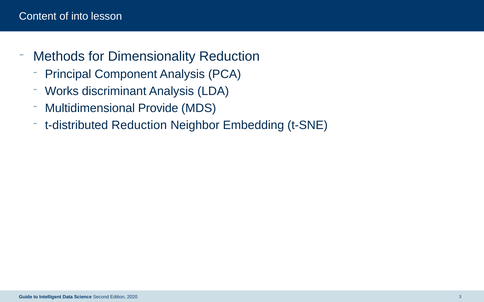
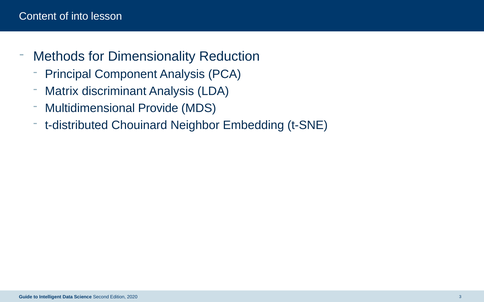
Works: Works -> Matrix
t-distributed Reduction: Reduction -> Chouinard
